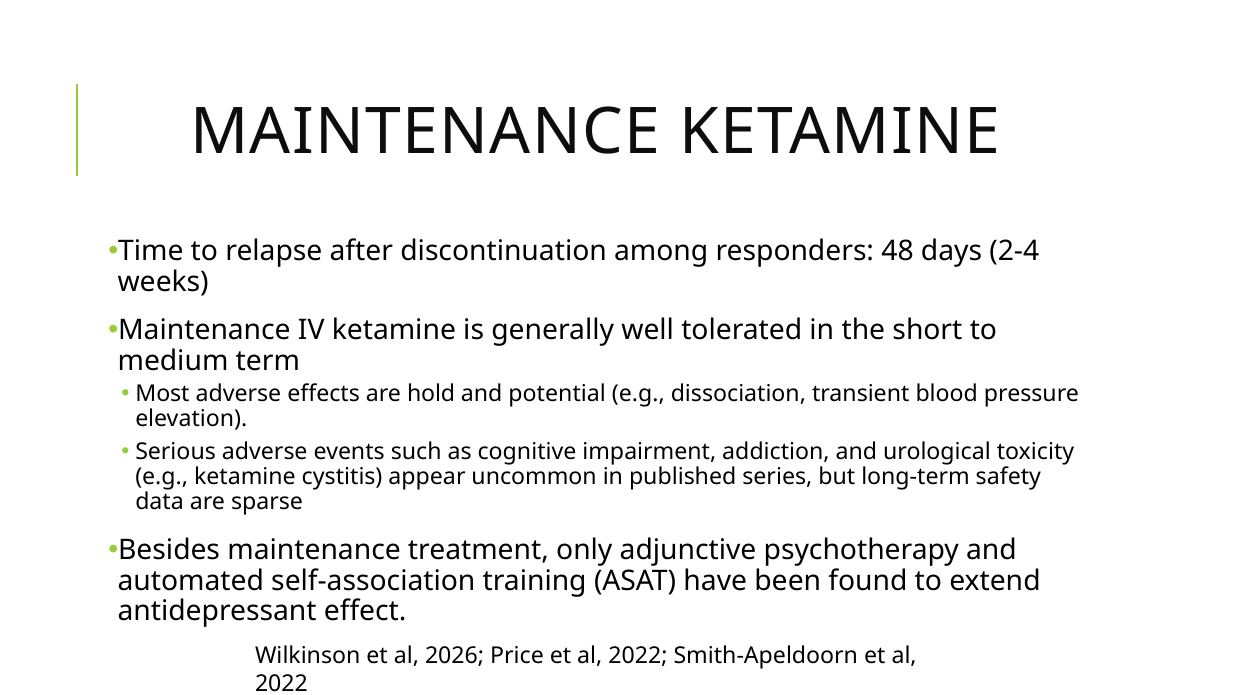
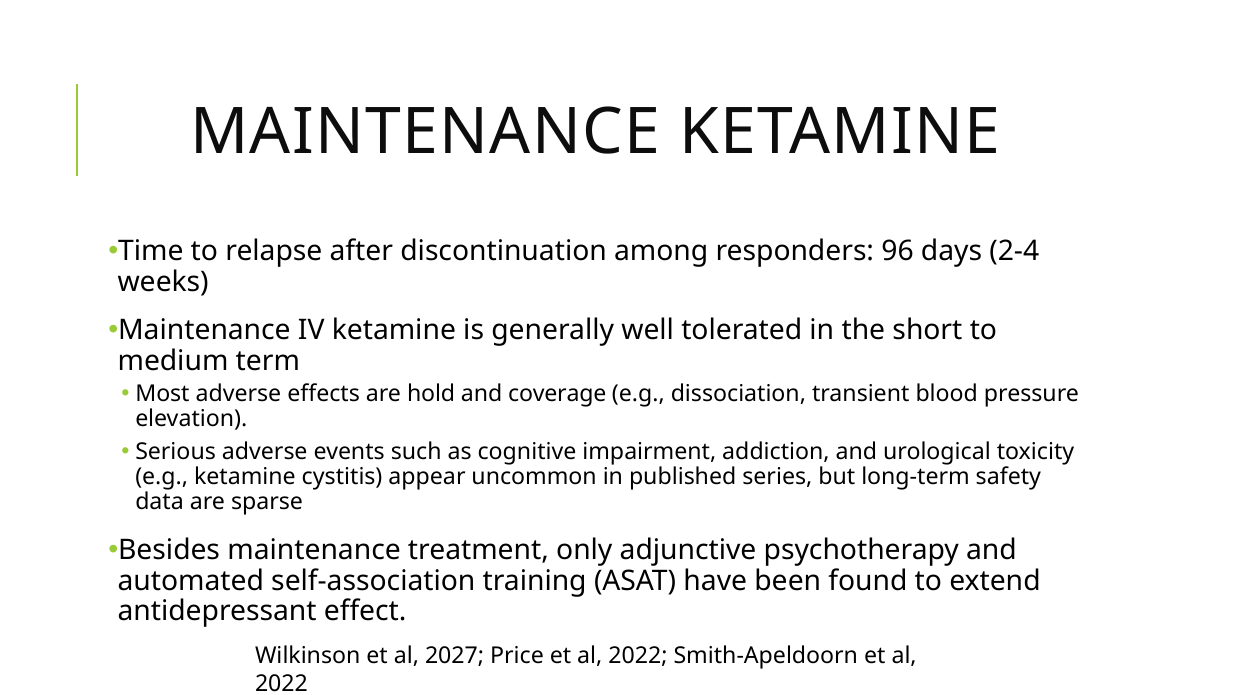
48: 48 -> 96
potential: potential -> coverage
2026: 2026 -> 2027
